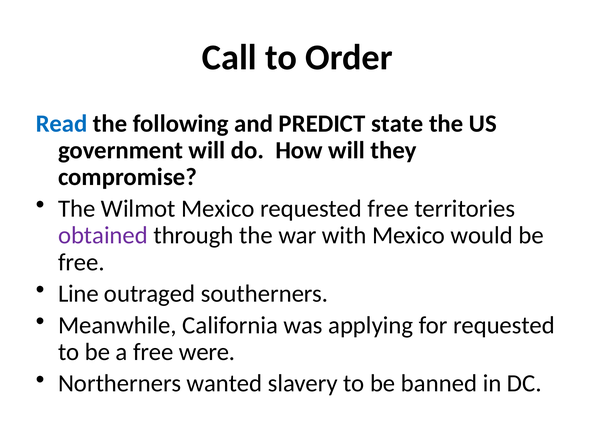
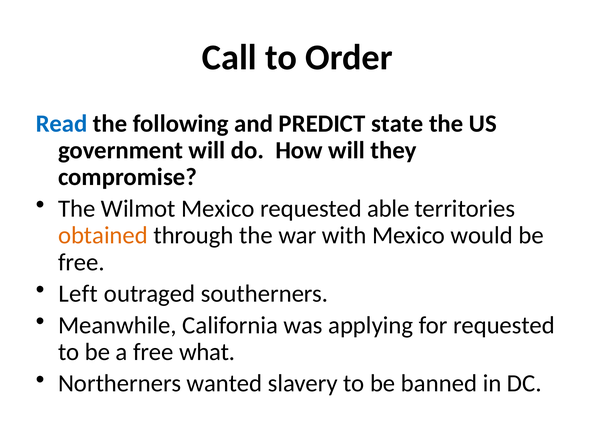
requested free: free -> able
obtained colour: purple -> orange
Line: Line -> Left
were: were -> what
